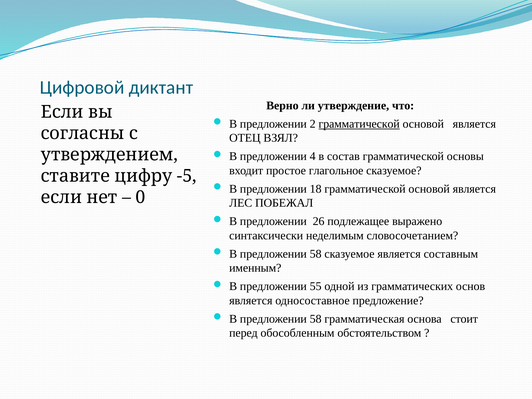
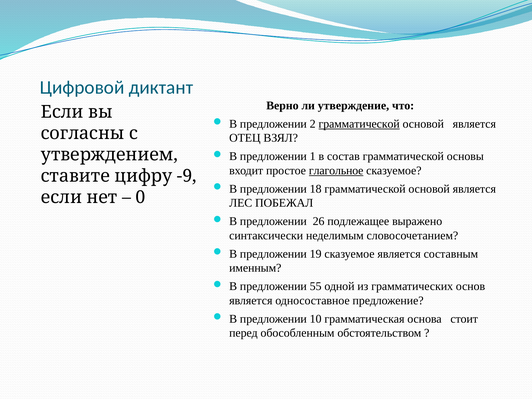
4: 4 -> 1
глагольное underline: none -> present
-5: -5 -> -9
58 at (316, 254): 58 -> 19
58 at (316, 319): 58 -> 10
